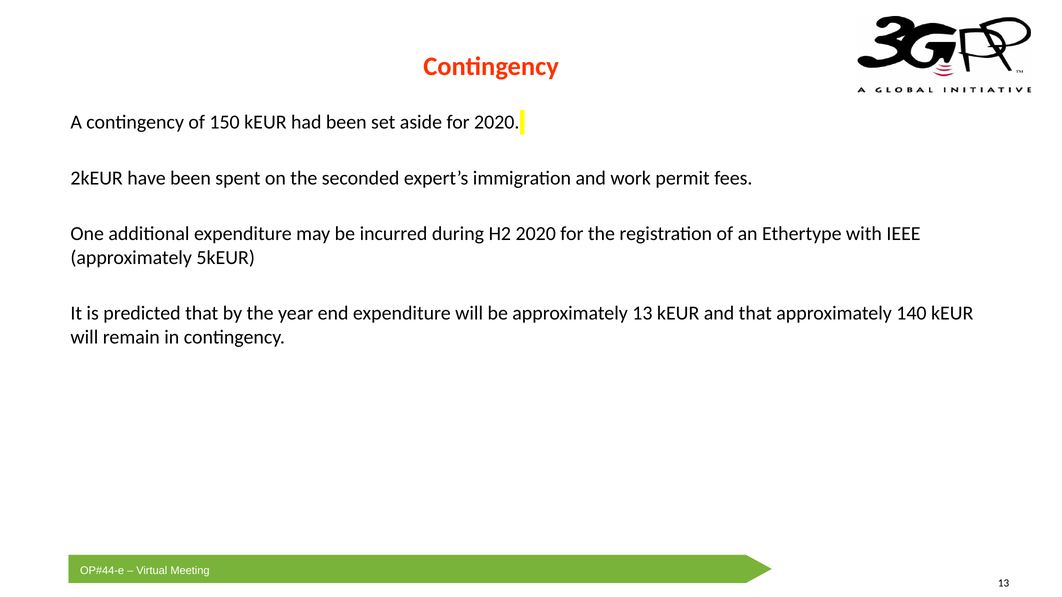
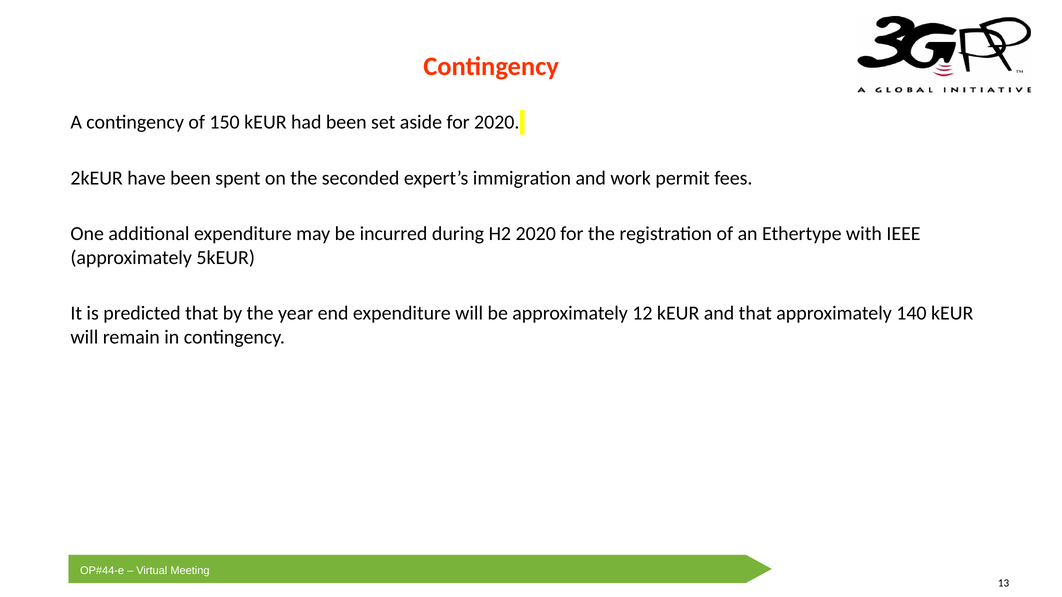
approximately 13: 13 -> 12
